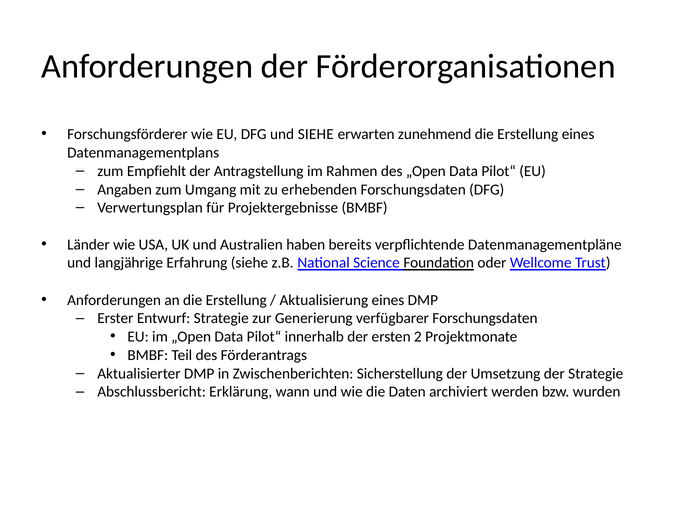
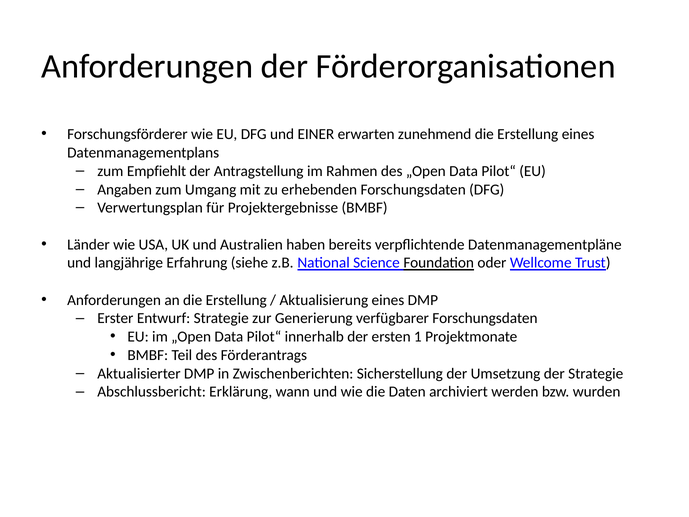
und SIEHE: SIEHE -> EINER
2: 2 -> 1
